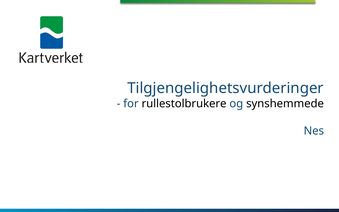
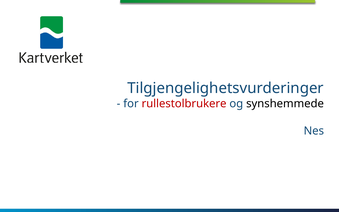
rullestolbrukere colour: black -> red
